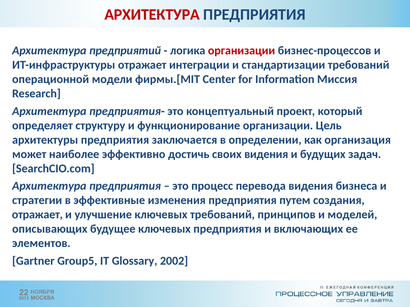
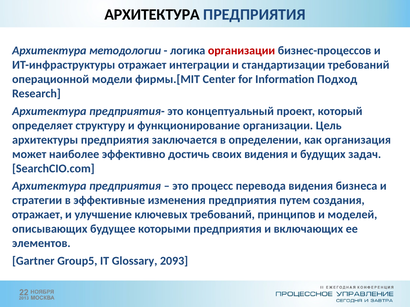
АРХИТЕКТУРА at (152, 15) colour: red -> black
предприятий: предприятий -> методологии
Миссия: Миссия -> Подход
будущее ключевых: ключевых -> которыми
2002: 2002 -> 2093
